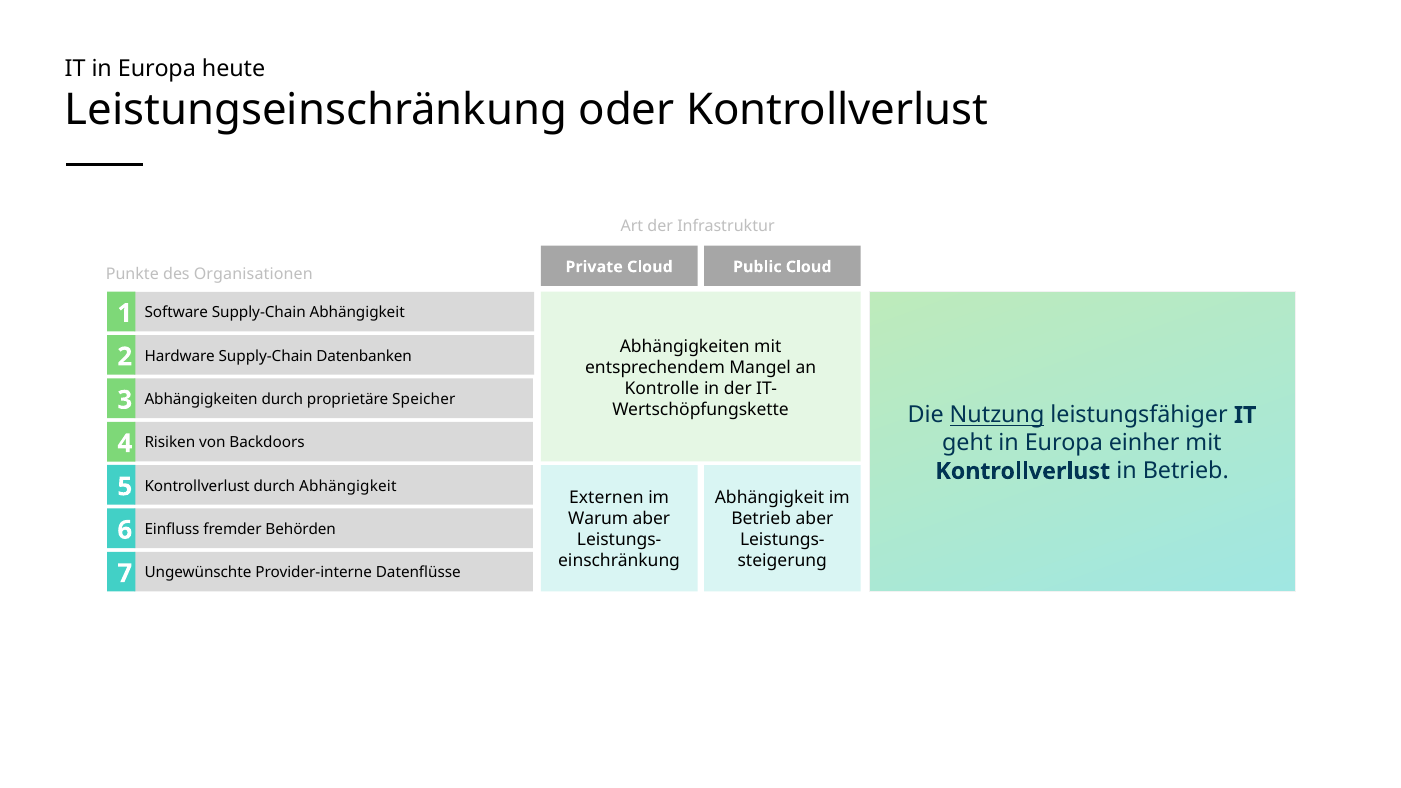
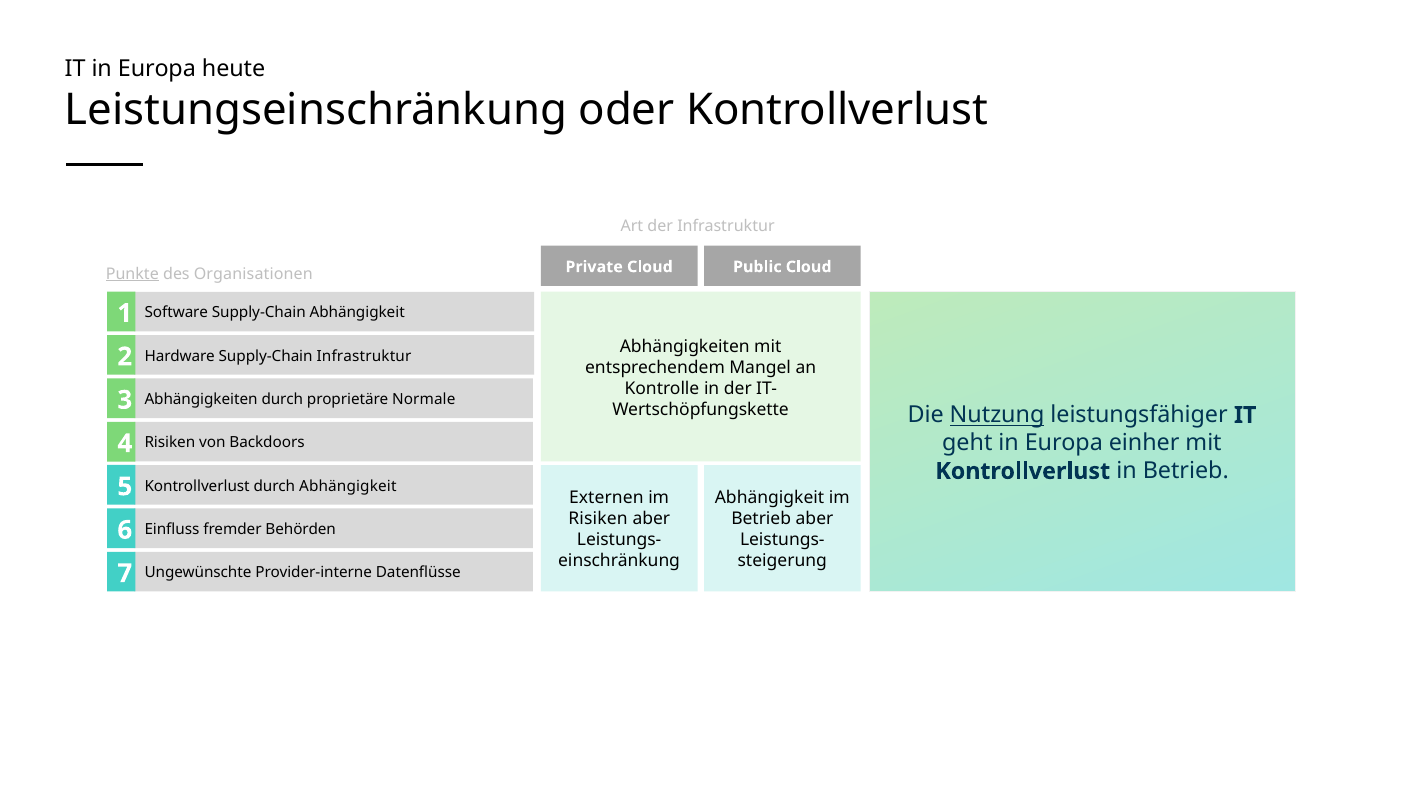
Punkte underline: none -> present
Supply-Chain Datenbanken: Datenbanken -> Infrastruktur
Speicher: Speicher -> Normale
Warum at (598, 519): Warum -> Risiken
